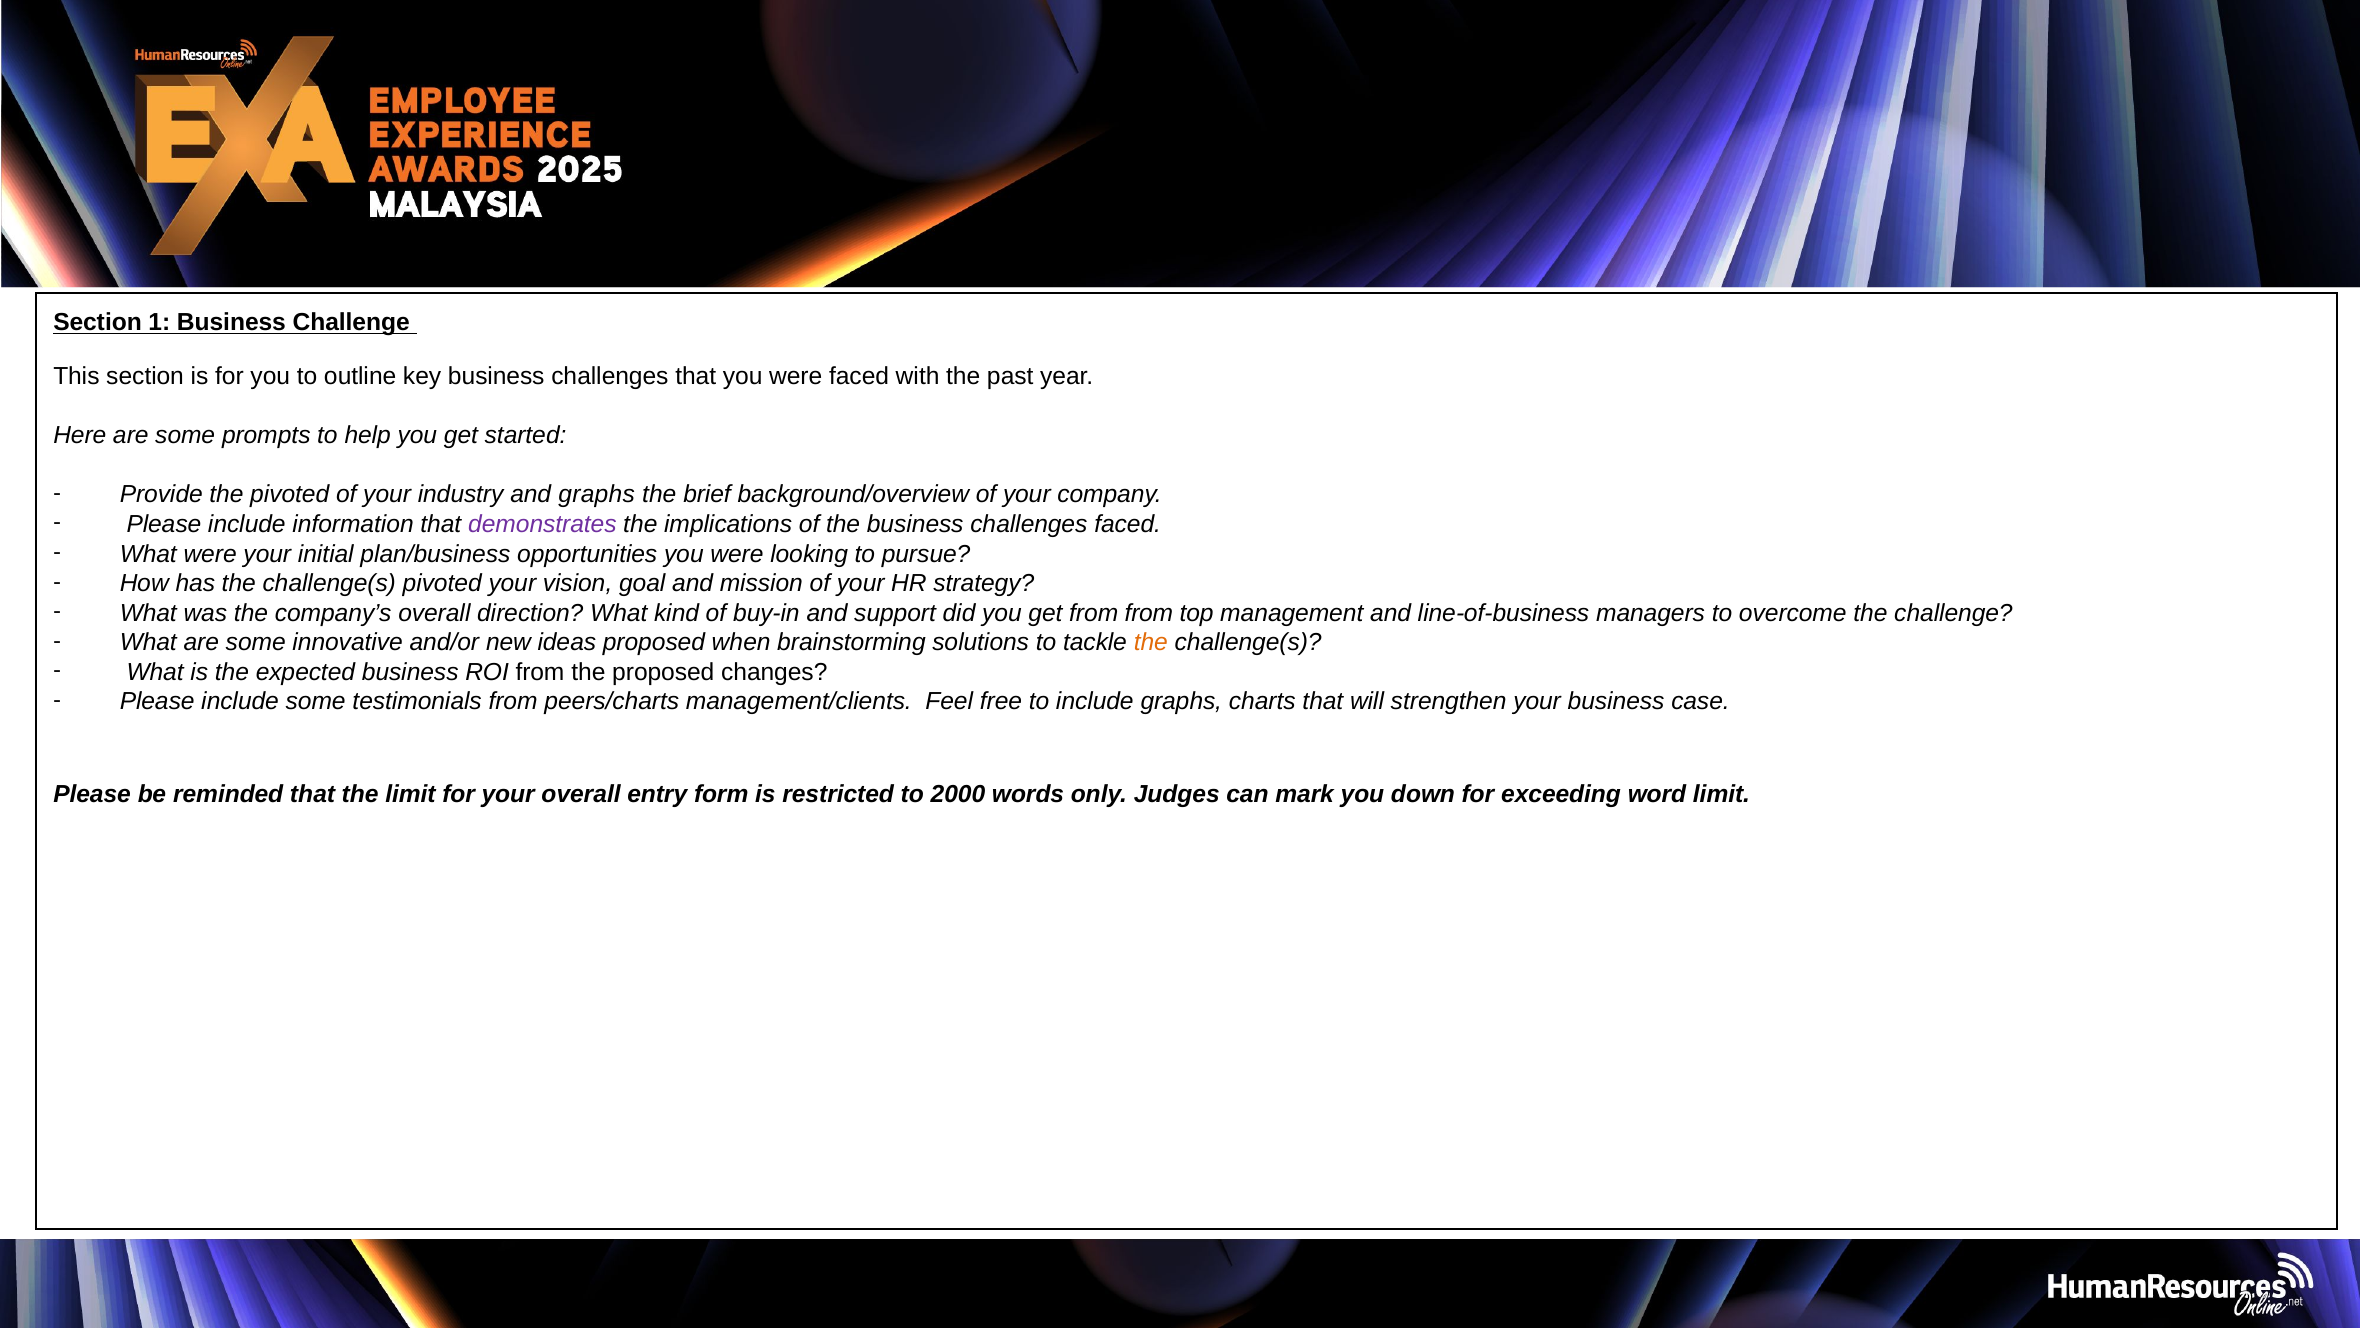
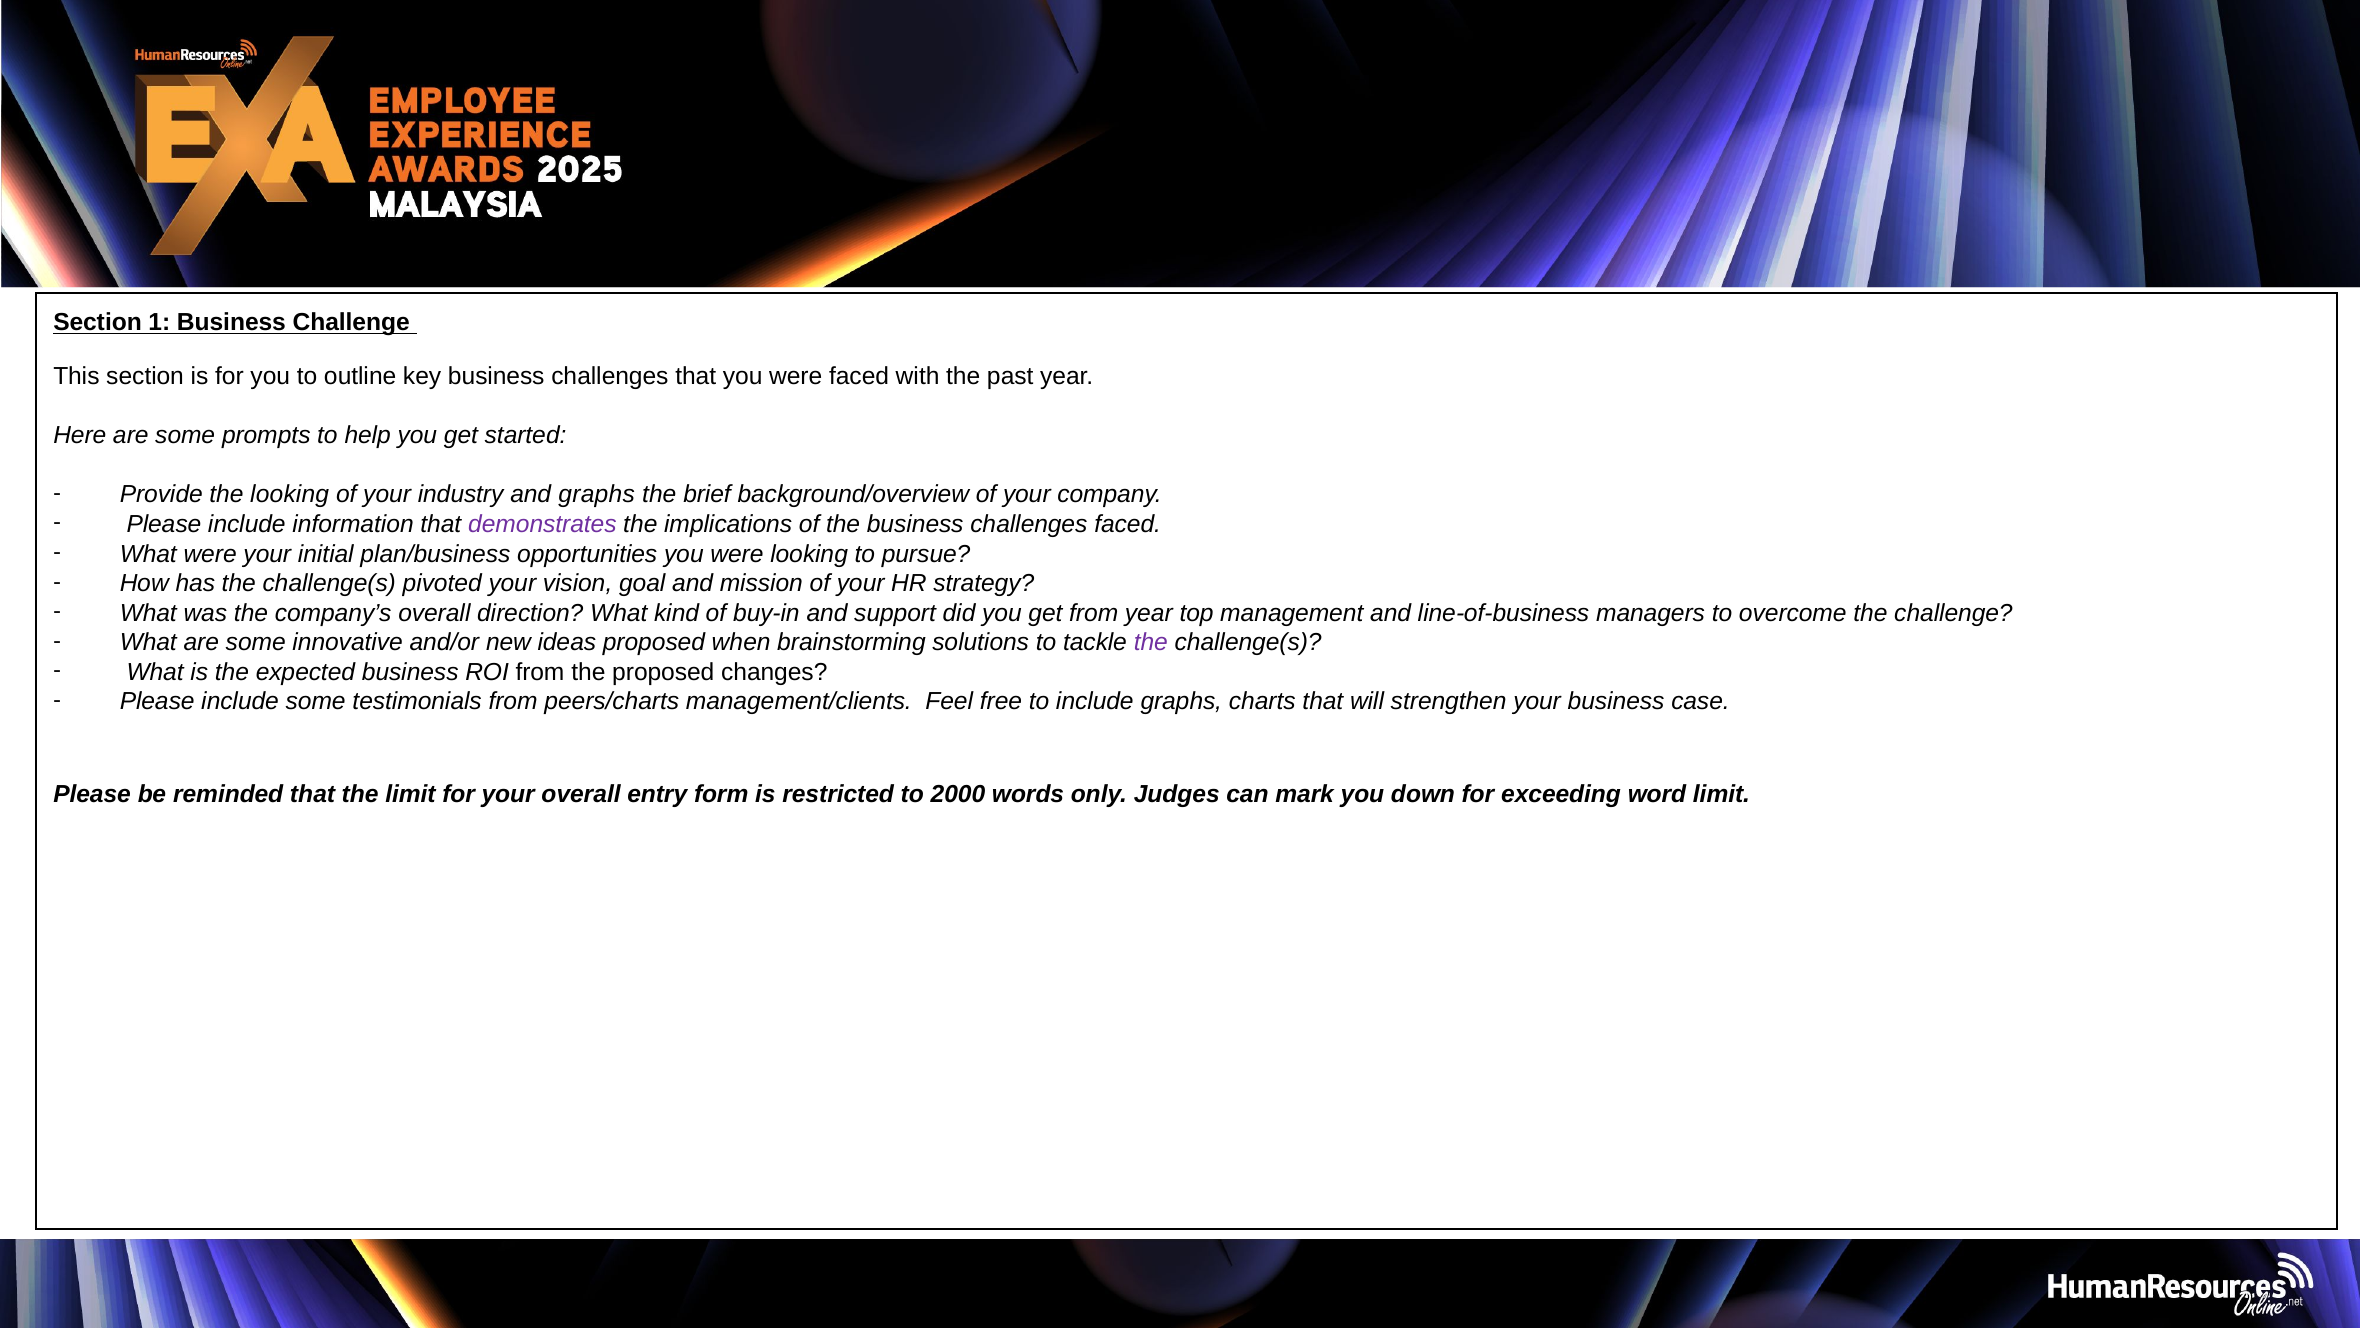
the pivoted: pivoted -> looking
from from: from -> year
the at (1151, 642) colour: orange -> purple
